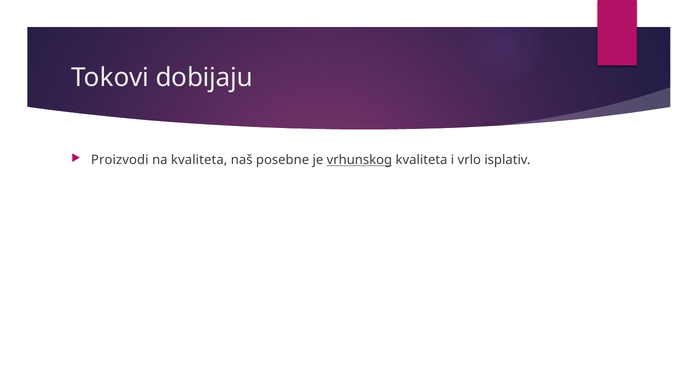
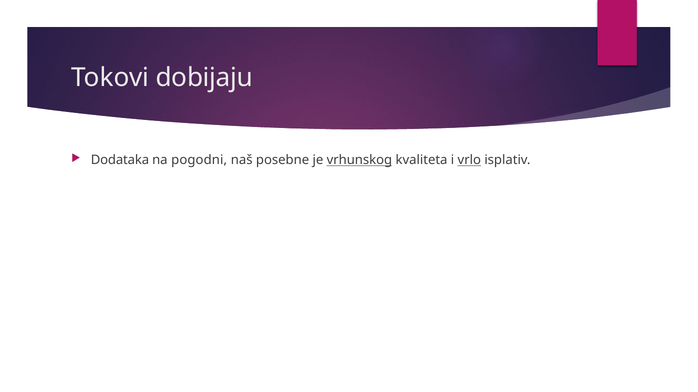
Proizvodi: Proizvodi -> Dodataka
na kvaliteta: kvaliteta -> pogodni
vrlo underline: none -> present
